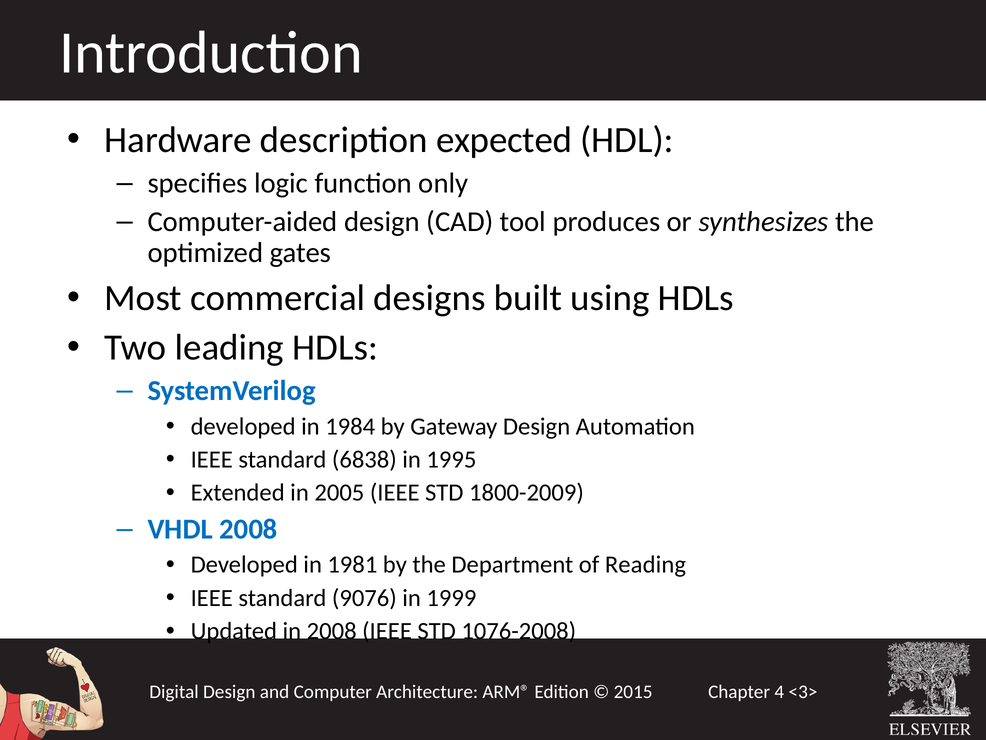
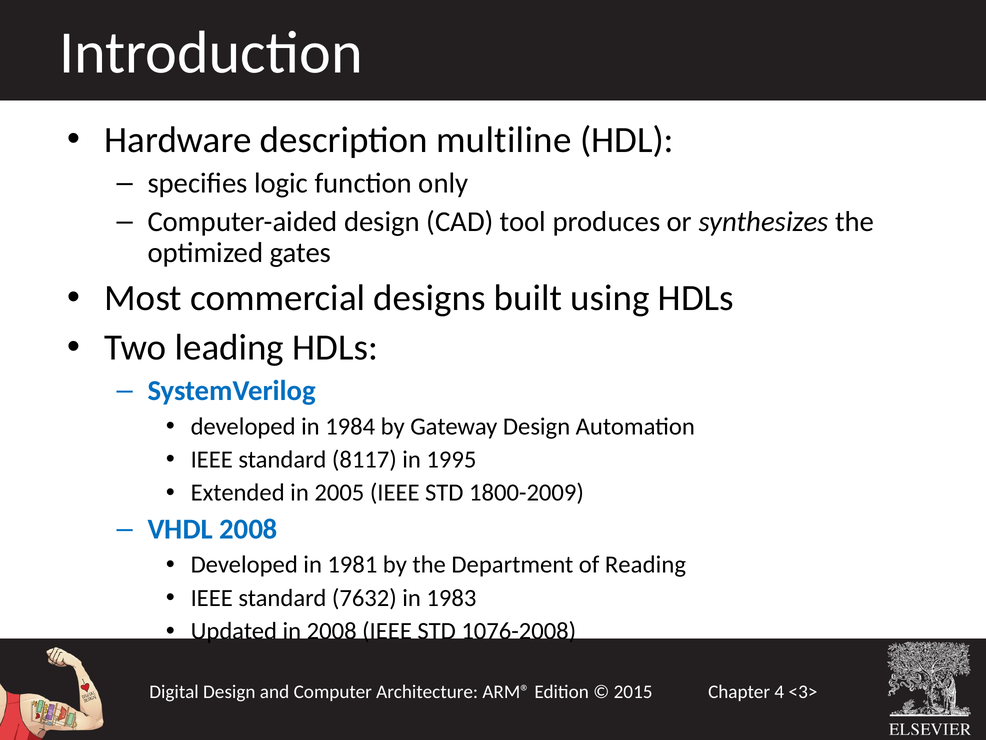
expected: expected -> multiline
6838: 6838 -> 8117
9076: 9076 -> 7632
1999: 1999 -> 1983
